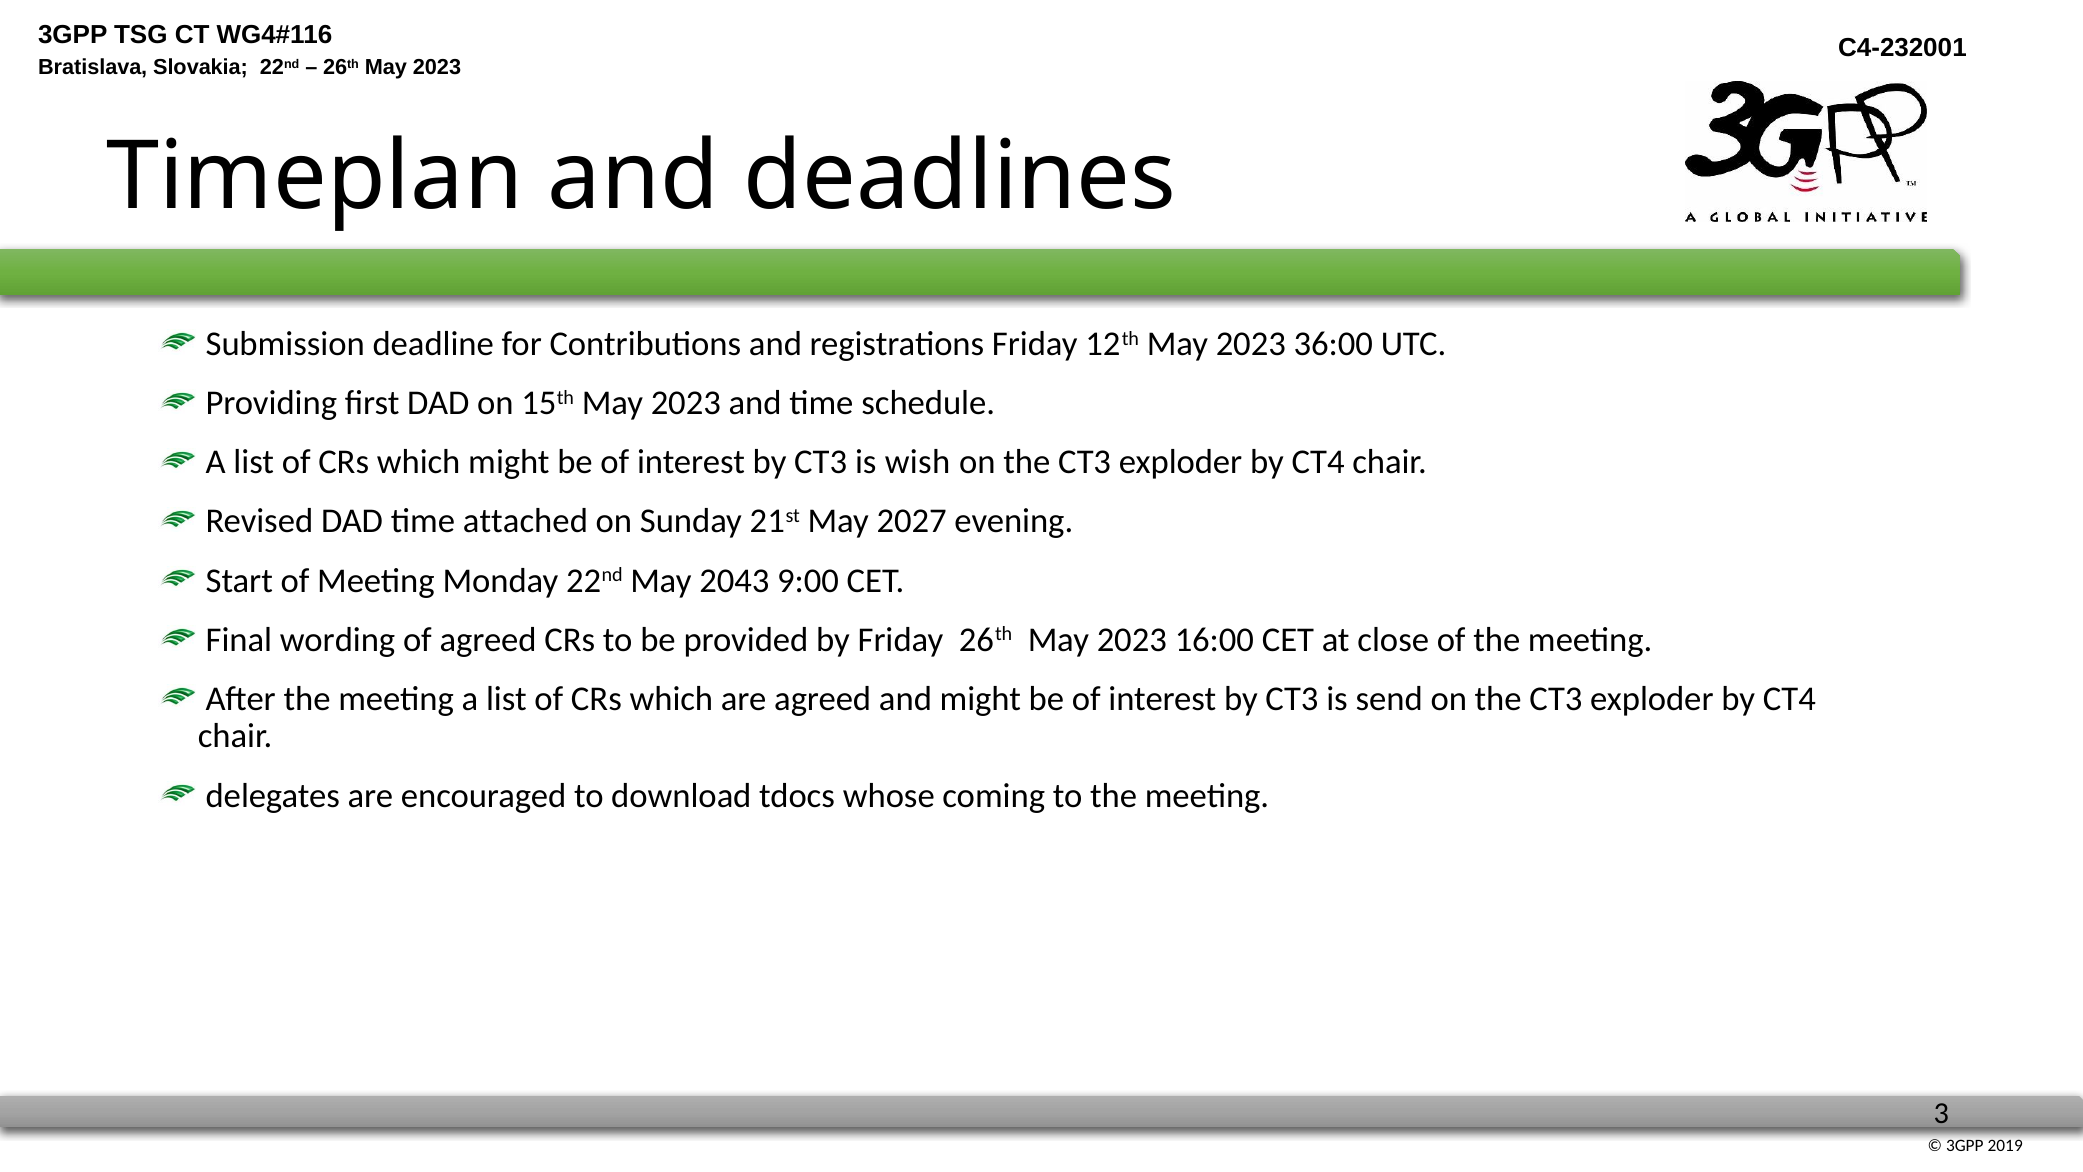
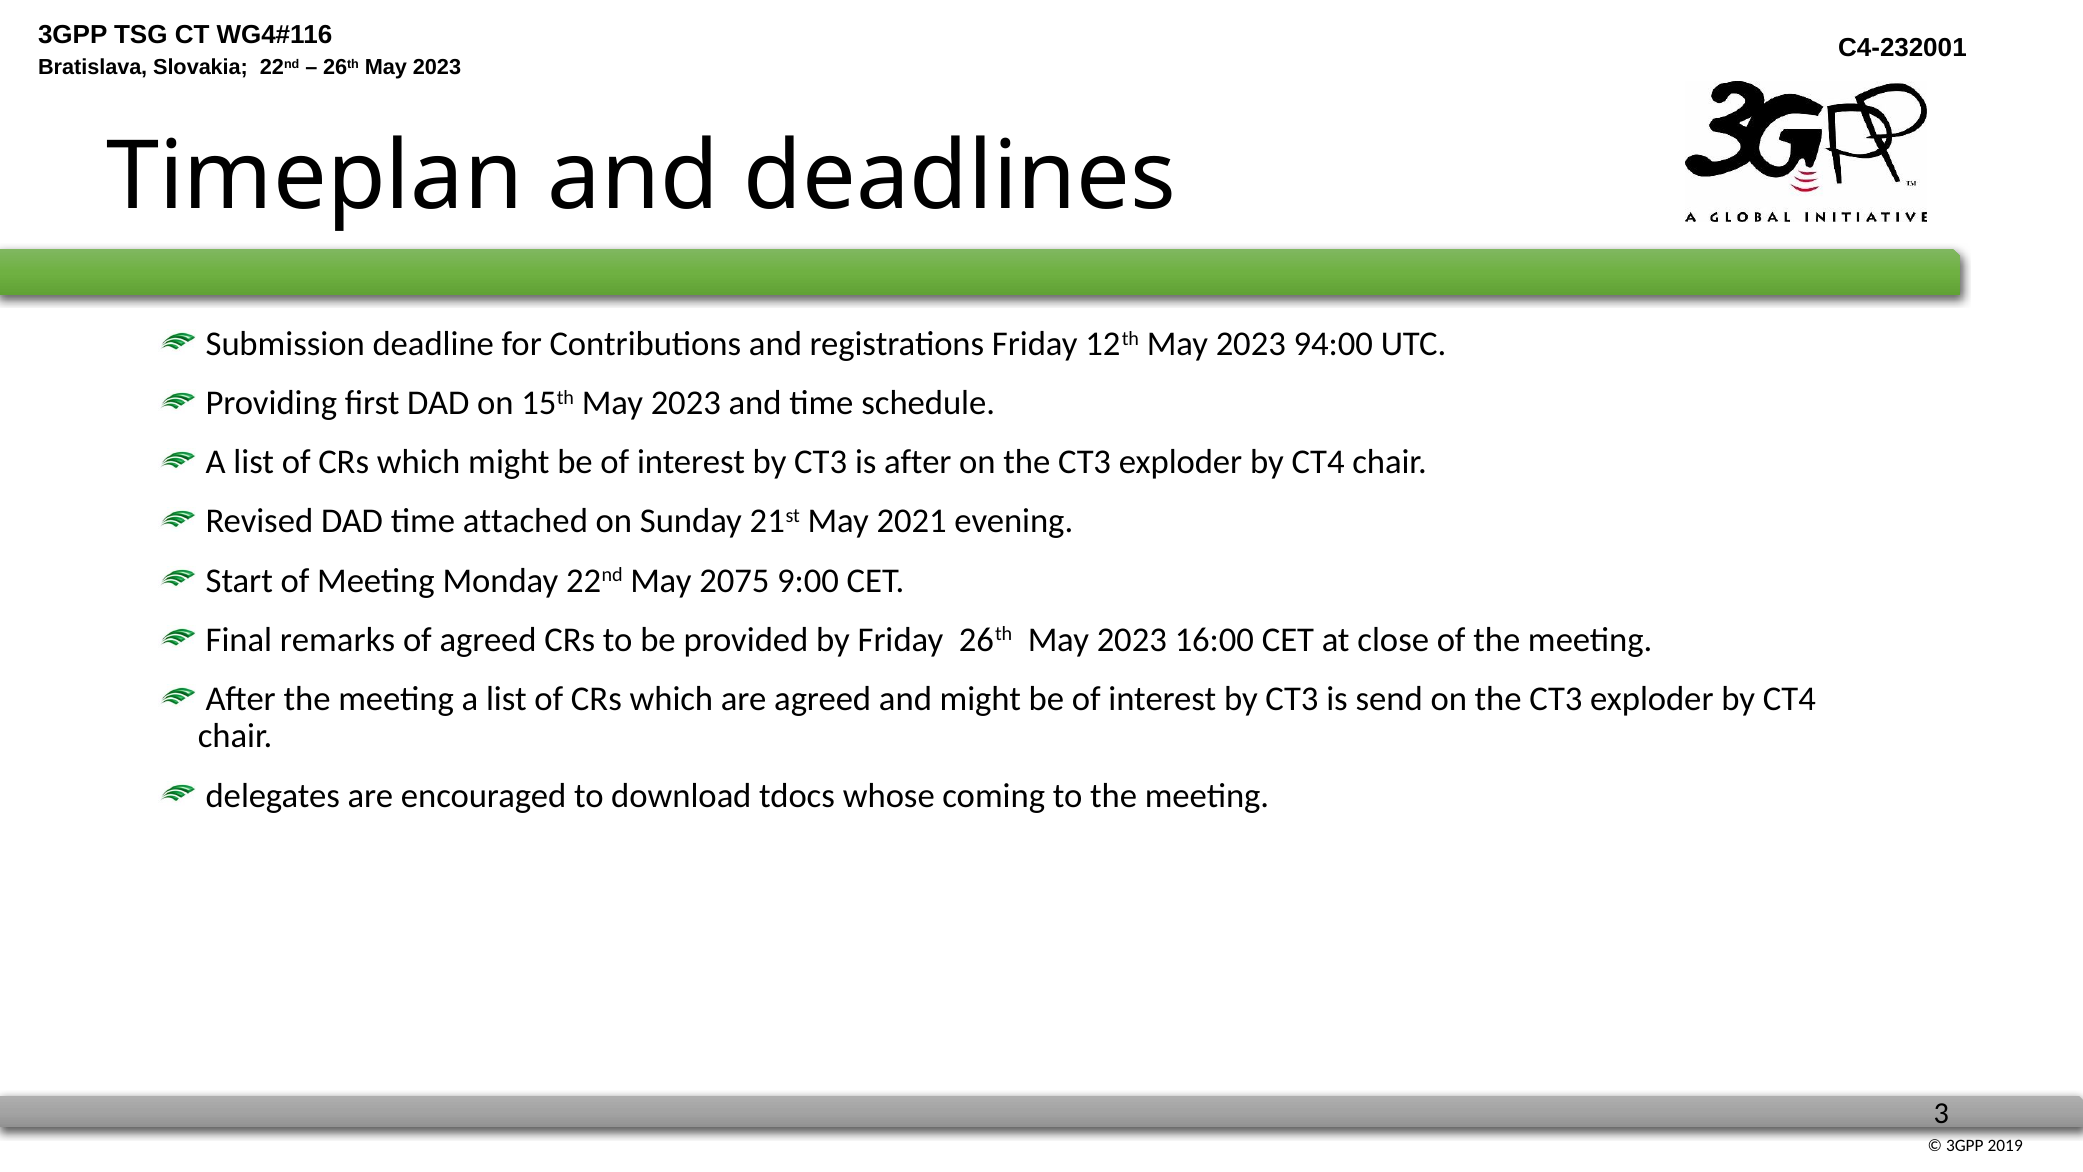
36:00: 36:00 -> 94:00
is wish: wish -> after
2027: 2027 -> 2021
2043: 2043 -> 2075
wording: wording -> remarks
